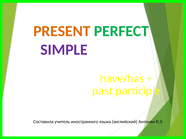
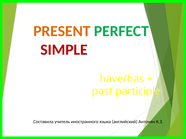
SIMPLE colour: purple -> red
